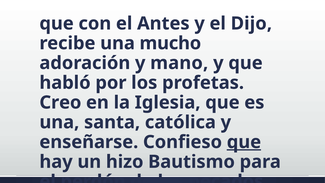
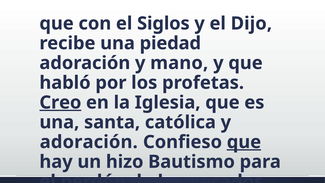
Antes: Antes -> Siglos
mucho: mucho -> piedad
Creo underline: none -> present
enseñarse at (89, 142): enseñarse -> adoración
